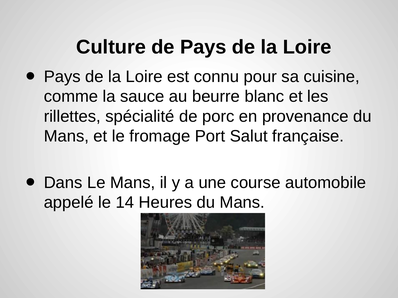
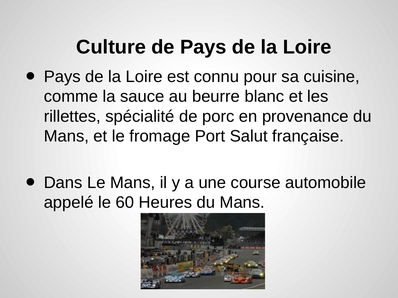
14: 14 -> 60
